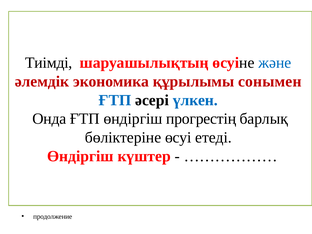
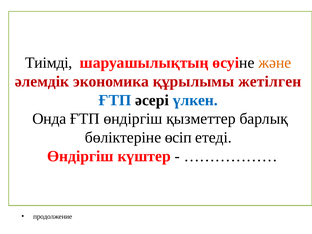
және colour: blue -> orange
сонымен: сонымен -> жетілген
прогрестің: прогрестің -> қызметтер
өсуі: өсуі -> өсіп
